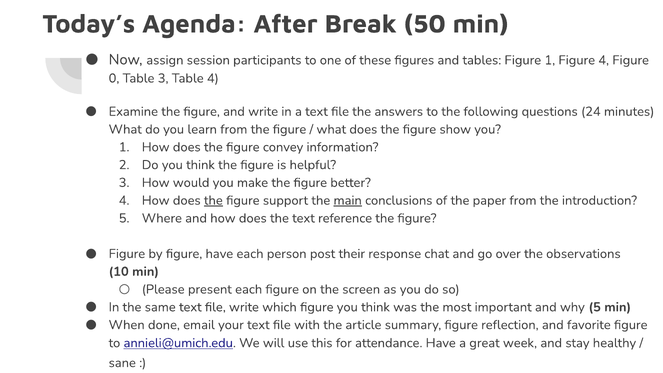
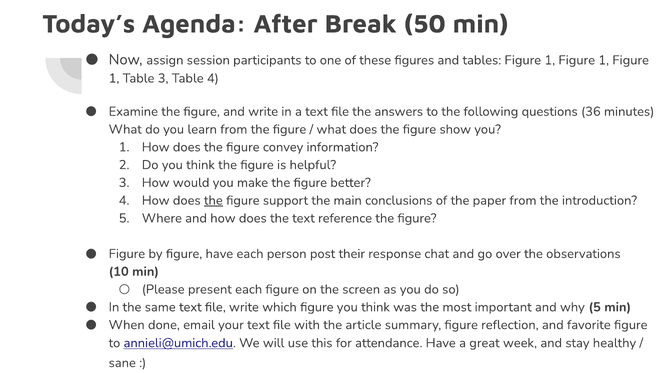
4 at (604, 60): 4 -> 1
0 at (114, 78): 0 -> 1
24: 24 -> 36
main underline: present -> none
